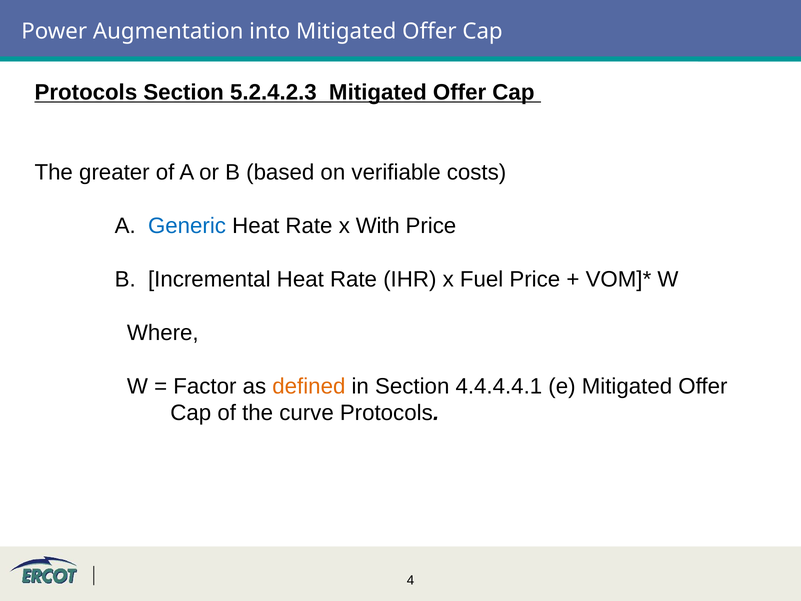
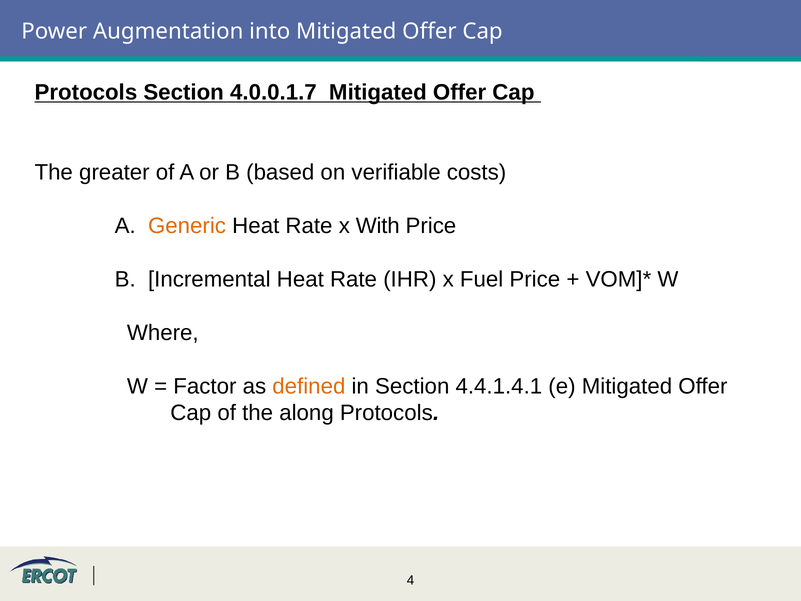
5.2.4.2.3: 5.2.4.2.3 -> 4.0.0.1.7
Generic colour: blue -> orange
4.4.4.4.1: 4.4.4.4.1 -> 4.4.1.4.1
curve: curve -> along
